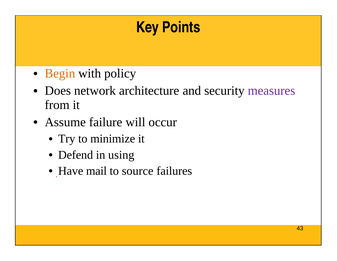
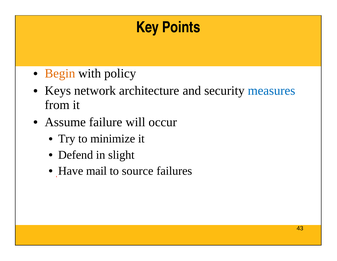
Does: Does -> Keys
measures colour: purple -> blue
using: using -> slight
